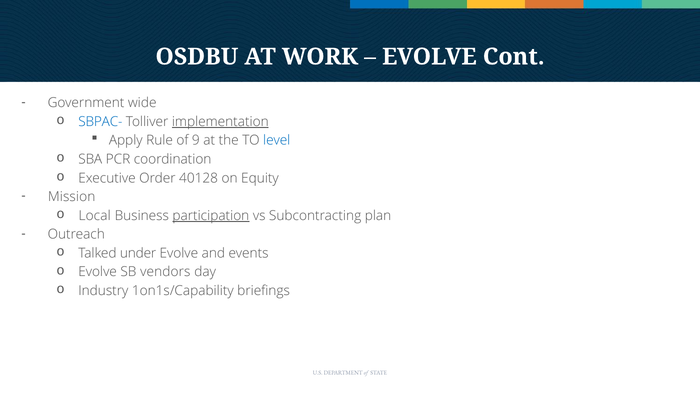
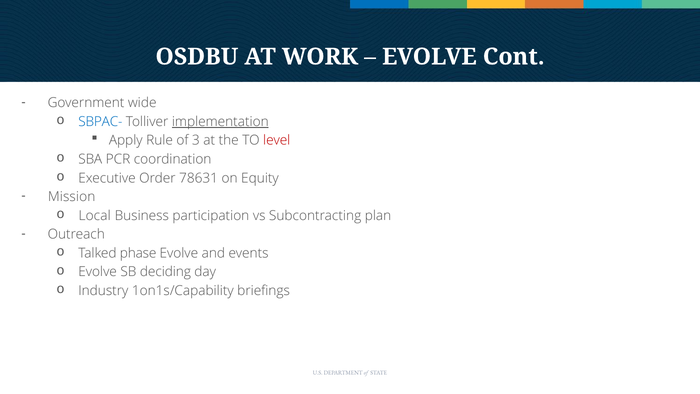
9: 9 -> 3
level colour: blue -> red
40128: 40128 -> 78631
participation underline: present -> none
under: under -> phase
vendors: vendors -> deciding
